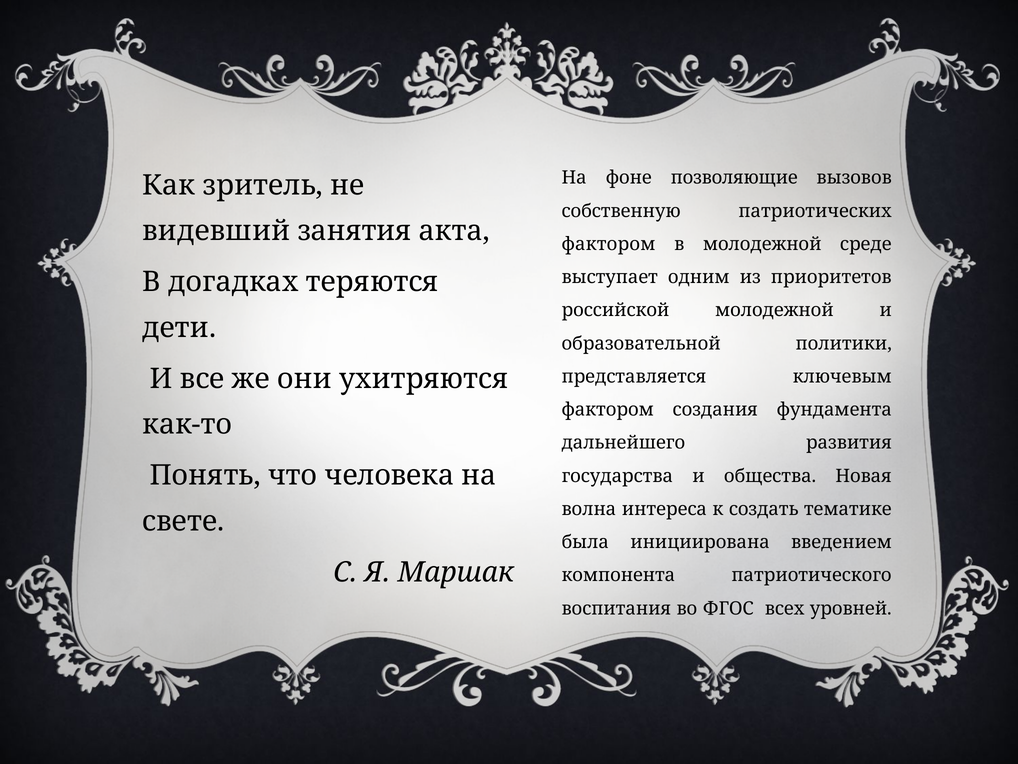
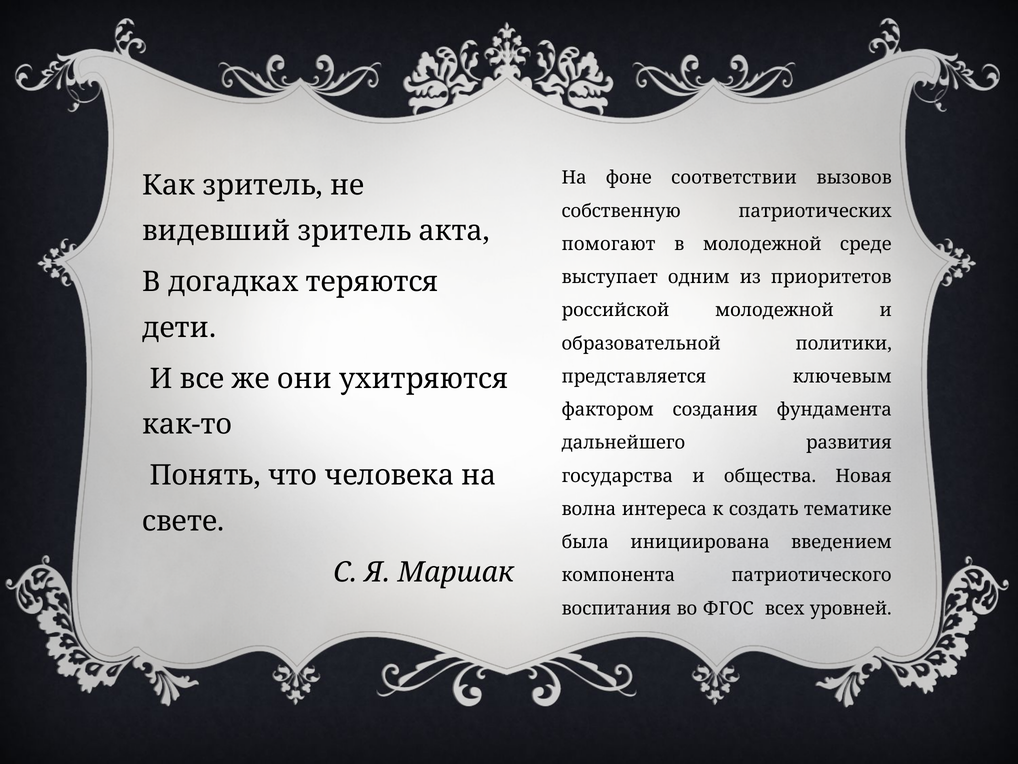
позволяющие: позволяющие -> соответствии
видевший занятия: занятия -> зритель
фактором at (609, 244): фактором -> помогают
